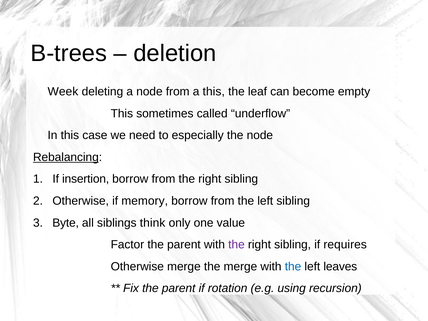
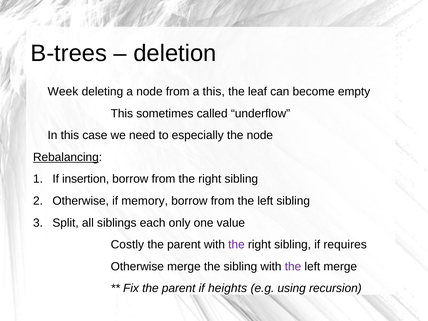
Byte: Byte -> Split
think: think -> each
Factor: Factor -> Costly
the merge: merge -> sibling
the at (293, 266) colour: blue -> purple
left leaves: leaves -> merge
rotation: rotation -> heights
